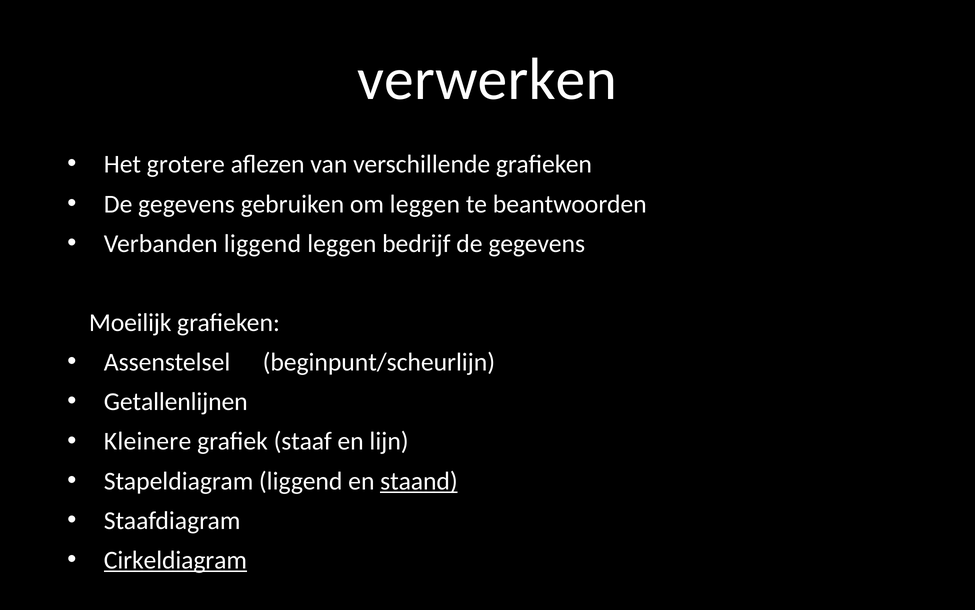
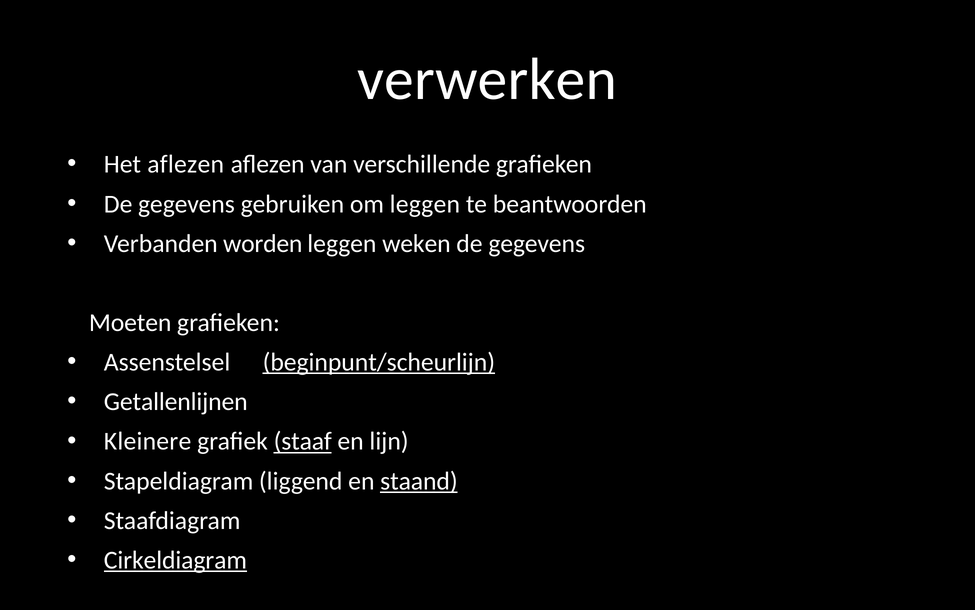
Het grotere: grotere -> aflezen
Verbanden liggend: liggend -> worden
bedrijf: bedrijf -> weken
Moeilijk: Moeilijk -> Moeten
beginpunt/scheurlijn underline: none -> present
staaf underline: none -> present
